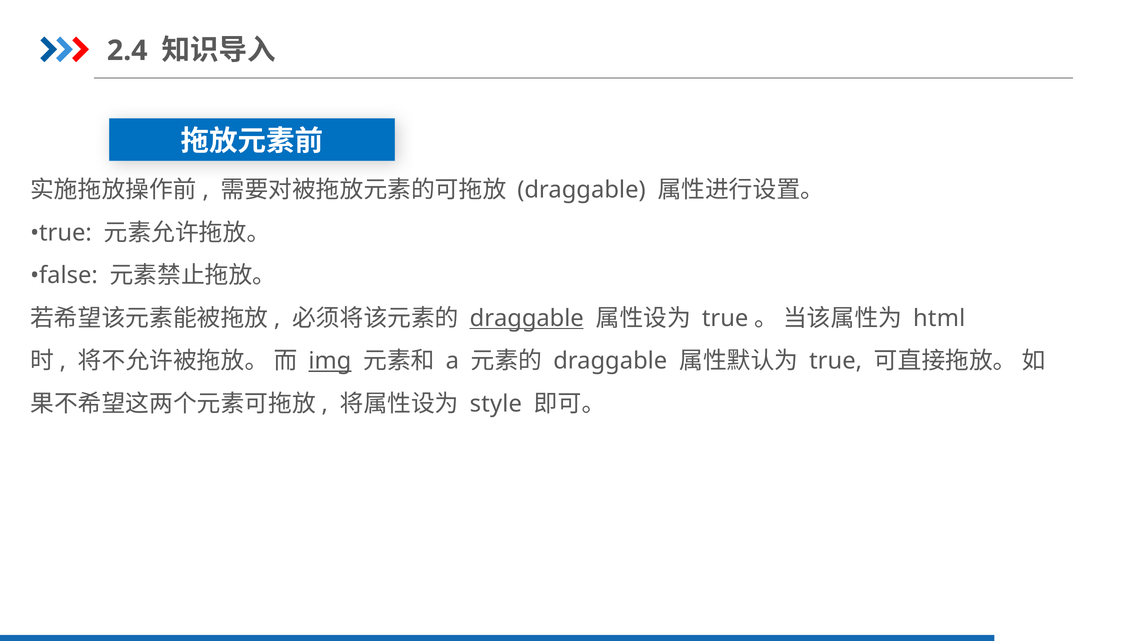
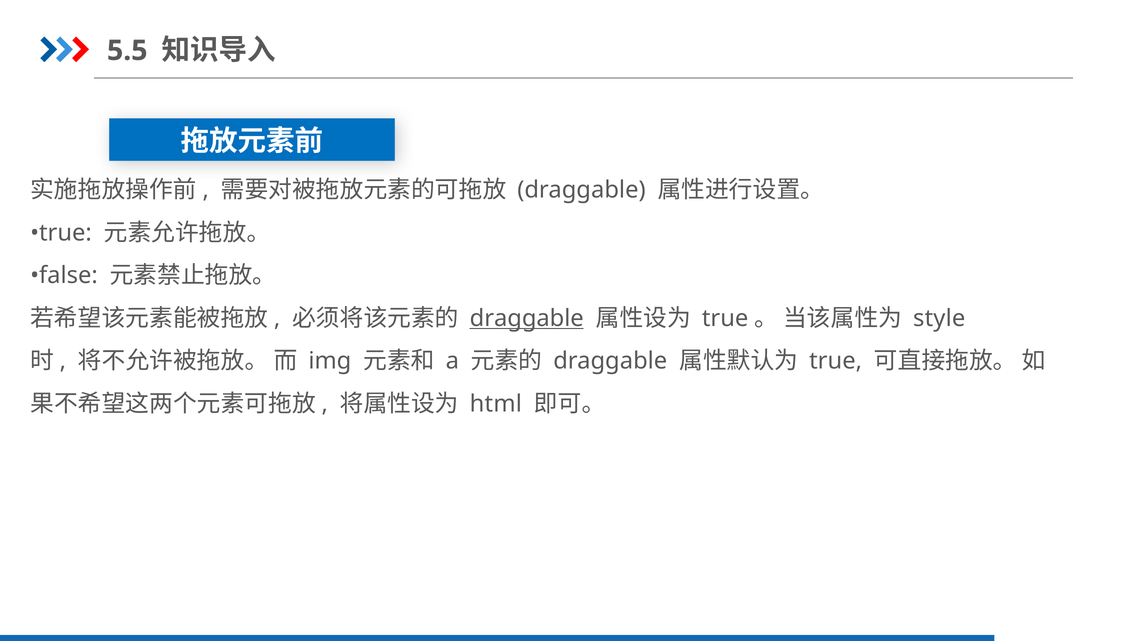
2.4: 2.4 -> 5.5
html: html -> style
img underline: present -> none
style: style -> html
